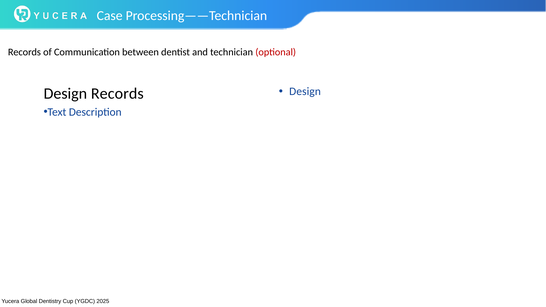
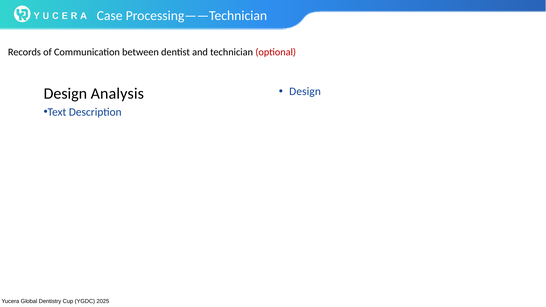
Design Records: Records -> Analysis
